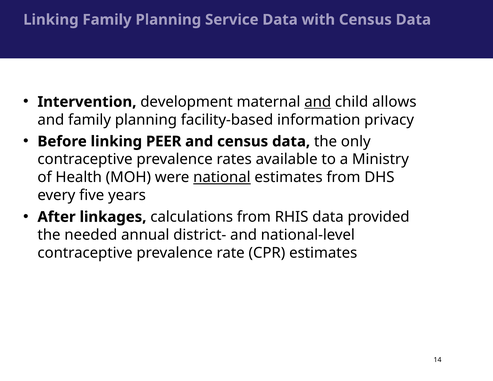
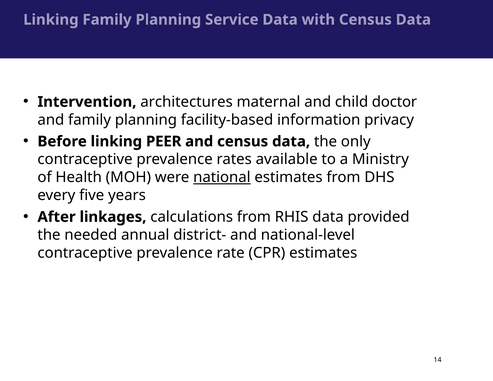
development: development -> architectures
and at (318, 102) underline: present -> none
allows: allows -> doctor
